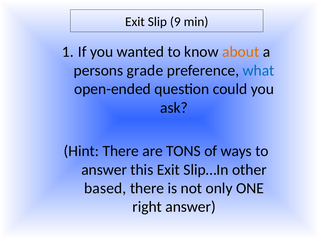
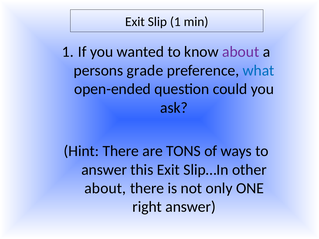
Slip 9: 9 -> 1
about at (241, 52) colour: orange -> purple
based at (105, 188): based -> about
